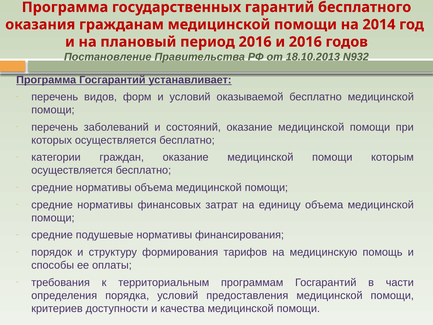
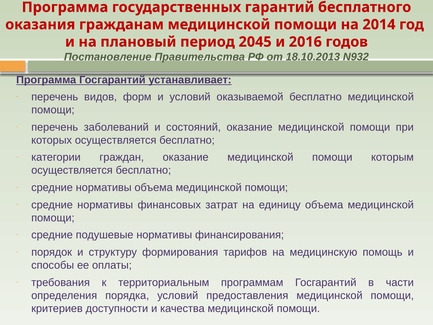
период 2016: 2016 -> 2045
